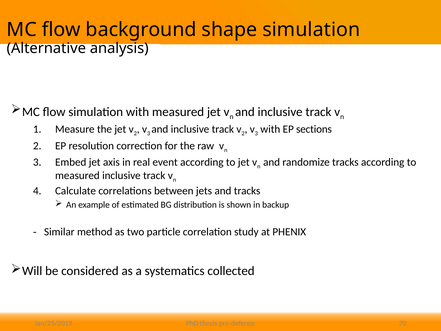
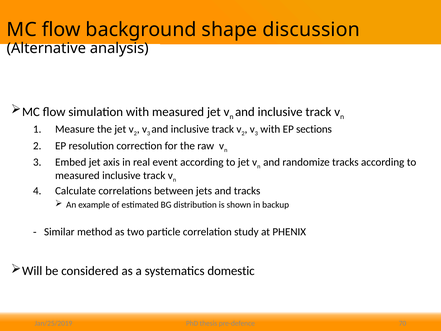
shape simulation: simulation -> discussion
collected: collected -> domestic
